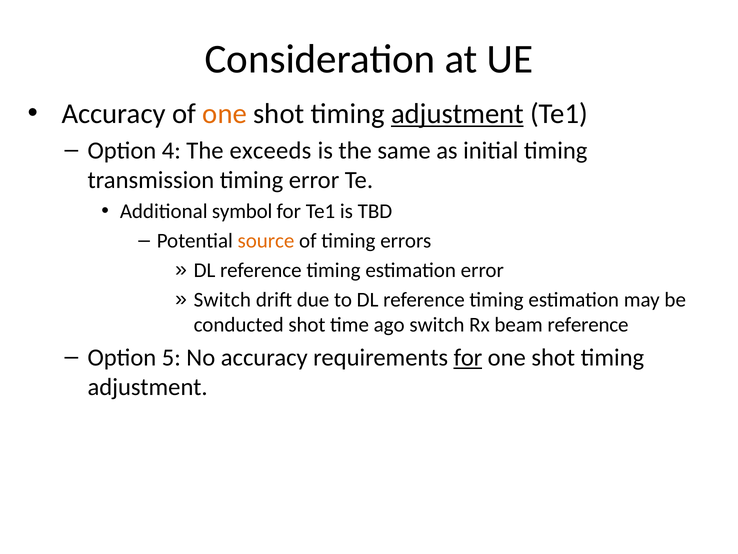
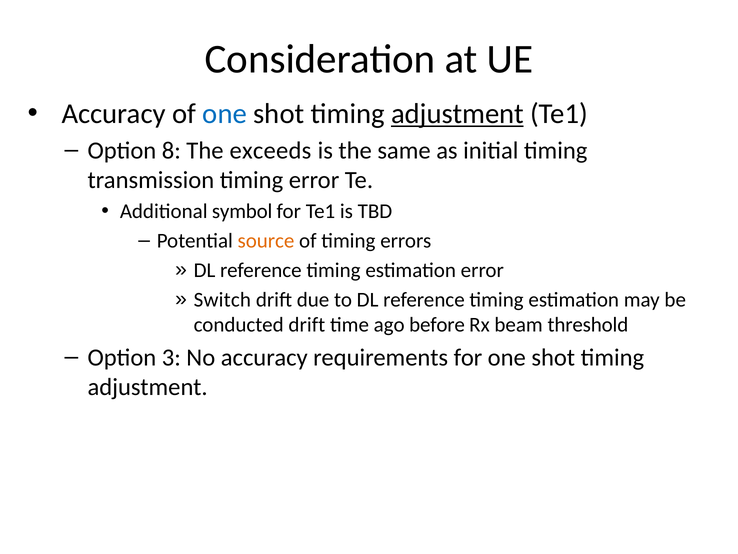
one at (225, 114) colour: orange -> blue
4: 4 -> 8
conducted shot: shot -> drift
ago switch: switch -> before
beam reference: reference -> threshold
5: 5 -> 3
for at (468, 357) underline: present -> none
